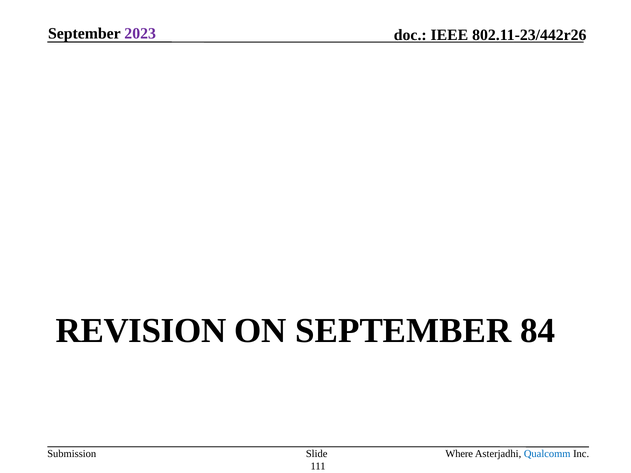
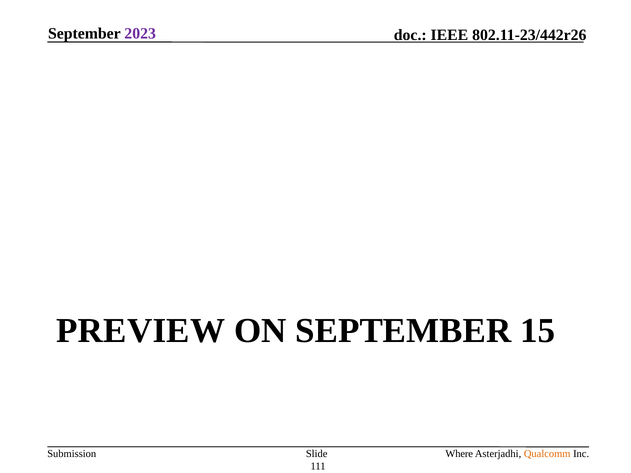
REVISION: REVISION -> PREVIEW
84: 84 -> 15
Qualcomm colour: blue -> orange
